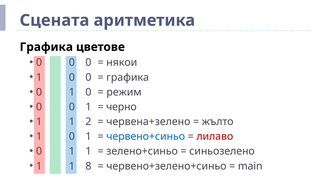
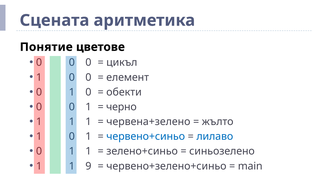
Графика at (46, 47): Графика -> Понятие
някои: някои -> цикъл
графика at (128, 78): графика -> елемент
режим: режим -> обекти
2 at (88, 122): 2 -> 1
лилаво colour: red -> blue
8: 8 -> 9
